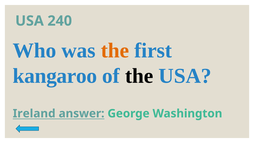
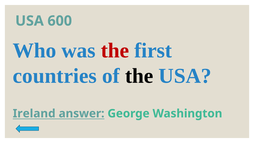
240: 240 -> 600
the at (115, 50) colour: orange -> red
kangaroo: kangaroo -> countries
